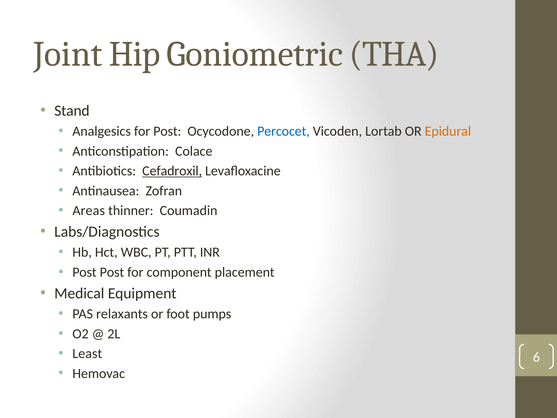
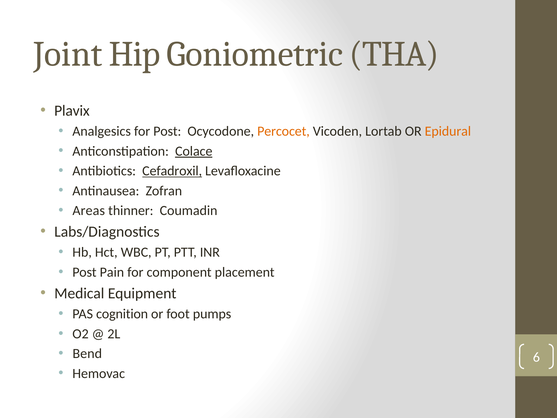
Stand: Stand -> Plavix
Percocet colour: blue -> orange
Colace underline: none -> present
Post Post: Post -> Pain
relaxants: relaxants -> cognition
Least: Least -> Bend
